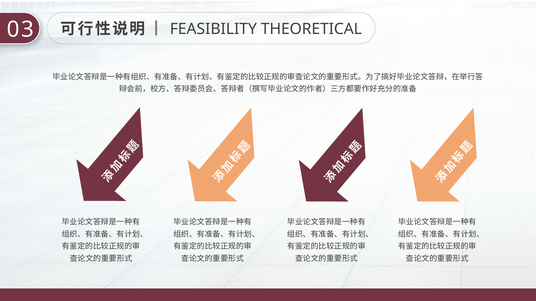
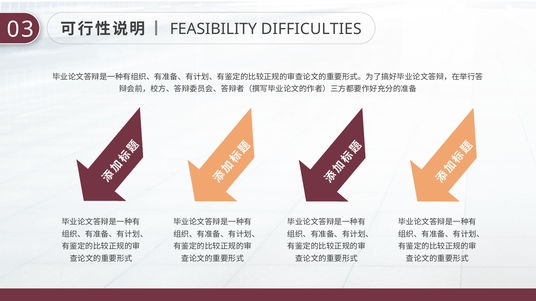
THEORETICAL: THEORETICAL -> DIFFICULTIES
